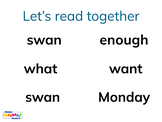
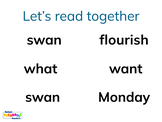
enough: enough -> flourish
